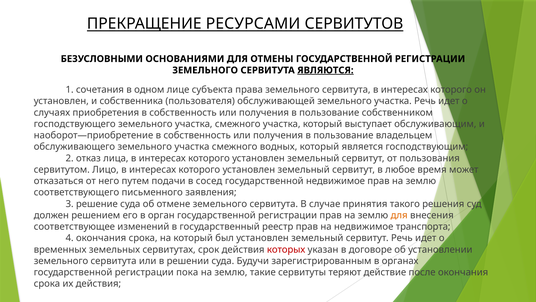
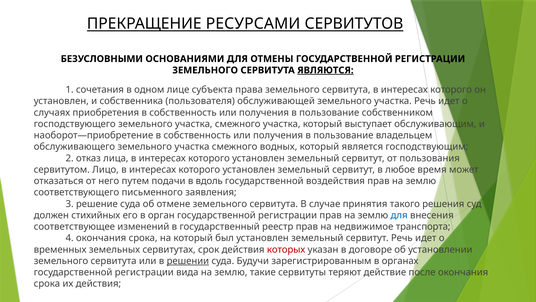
сосед: сосед -> вдоль
государственной недвижимое: недвижимое -> воздействия
решением: решением -> стихийных
для at (399, 215) colour: orange -> blue
решении underline: none -> present
пока: пока -> вида
